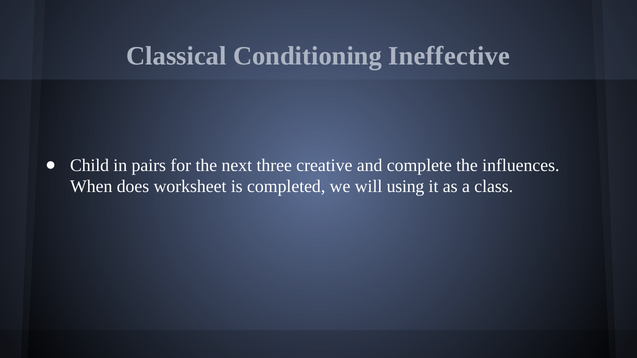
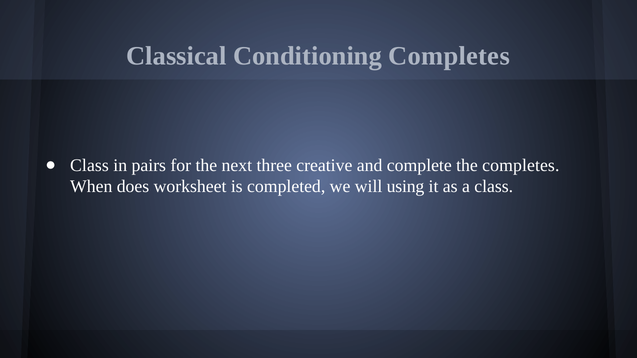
Conditioning Ineffective: Ineffective -> Completes
Child at (90, 166): Child -> Class
the influences: influences -> completes
